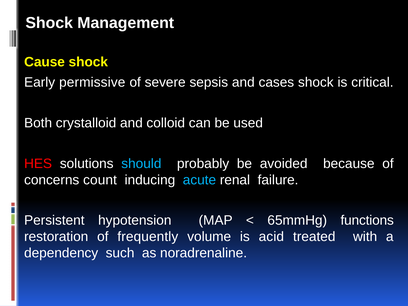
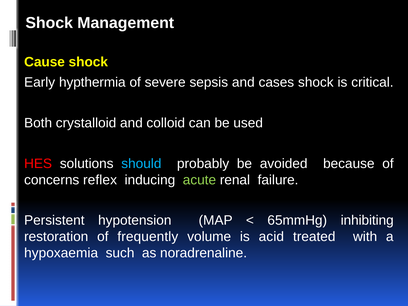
permissive: permissive -> hypthermia
count: count -> reflex
acute colour: light blue -> light green
functions: functions -> inhibiting
dependency: dependency -> hypoxaemia
